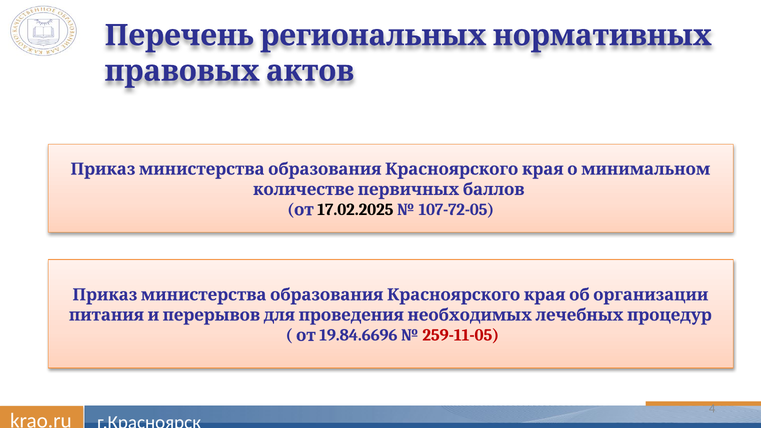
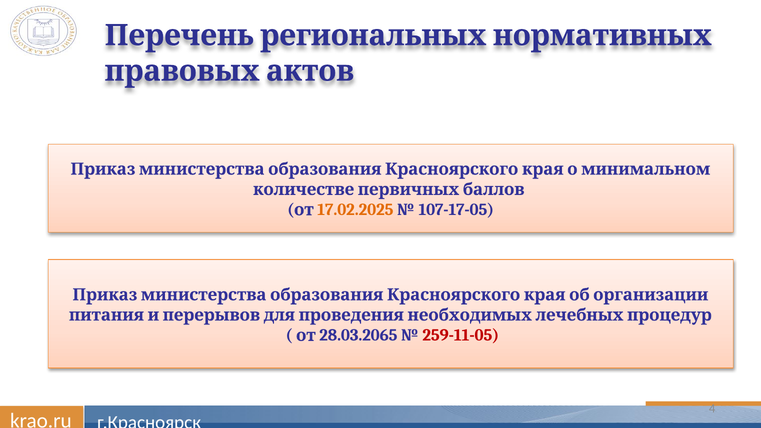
17.02.2025 colour: black -> orange
107-72-05: 107-72-05 -> 107-17-05
19.84.6696: 19.84.6696 -> 28.03.2065
